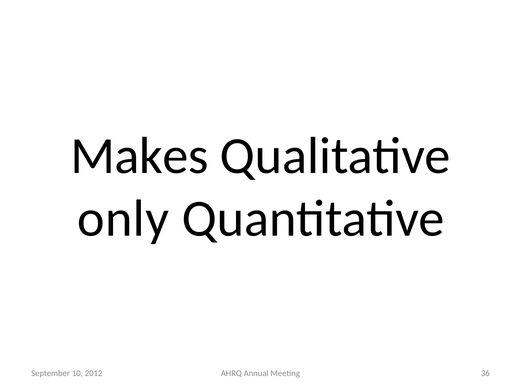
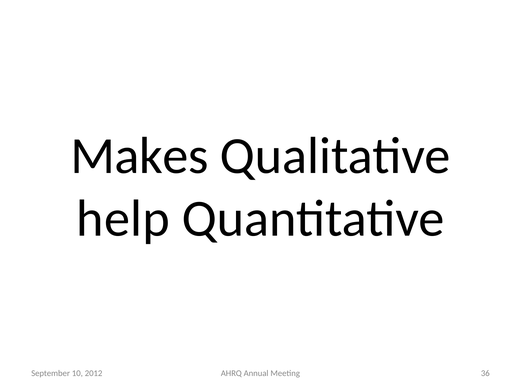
only: only -> help
